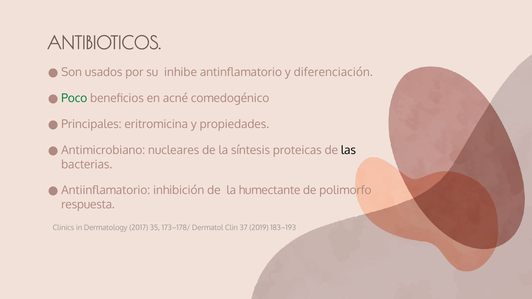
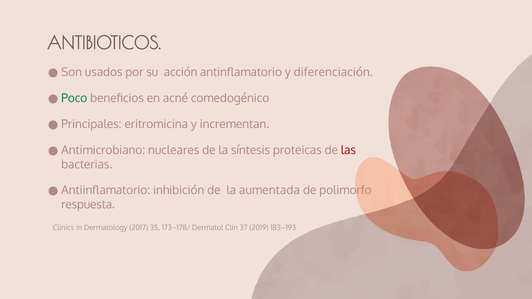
inhibe: inhibe -> acción
propiedades: propiedades -> incrementan
las colour: black -> red
humectante: humectante -> aumentada
